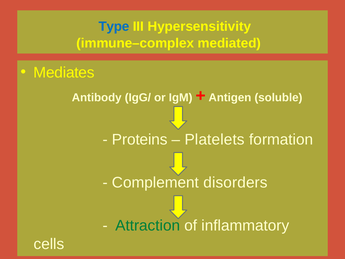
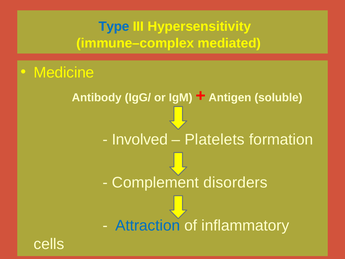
Mediates: Mediates -> Medicine
Proteins: Proteins -> Involved
Attraction colour: green -> blue
